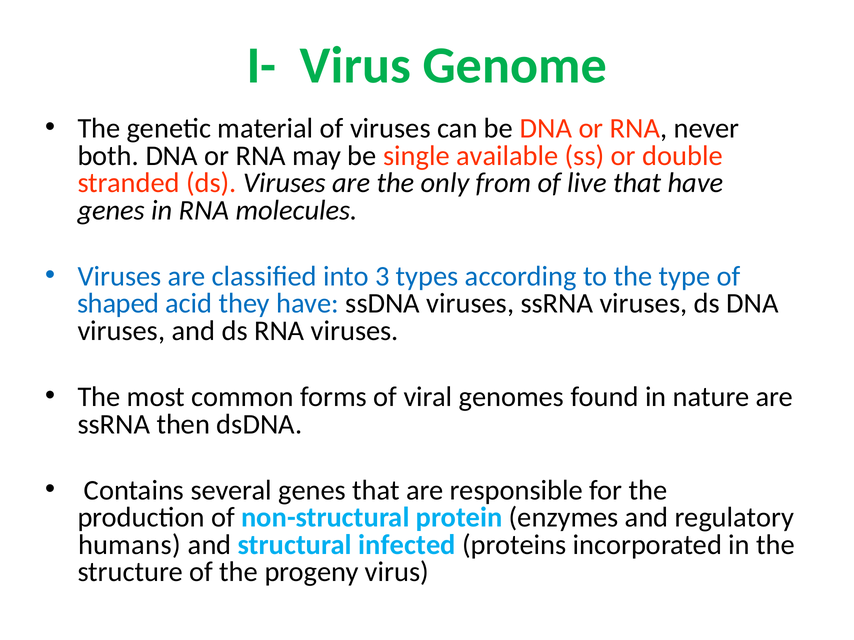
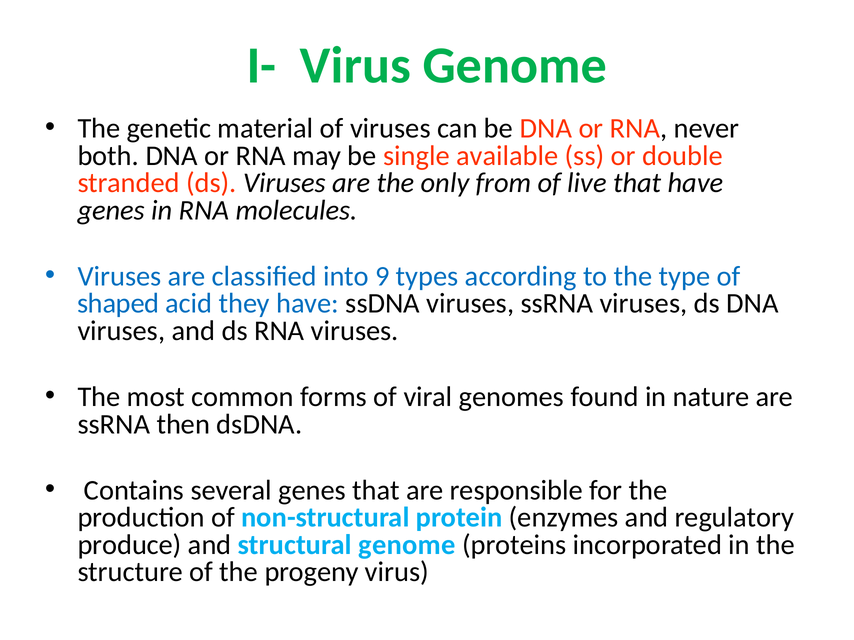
3: 3 -> 9
humans: humans -> produce
structural infected: infected -> genome
